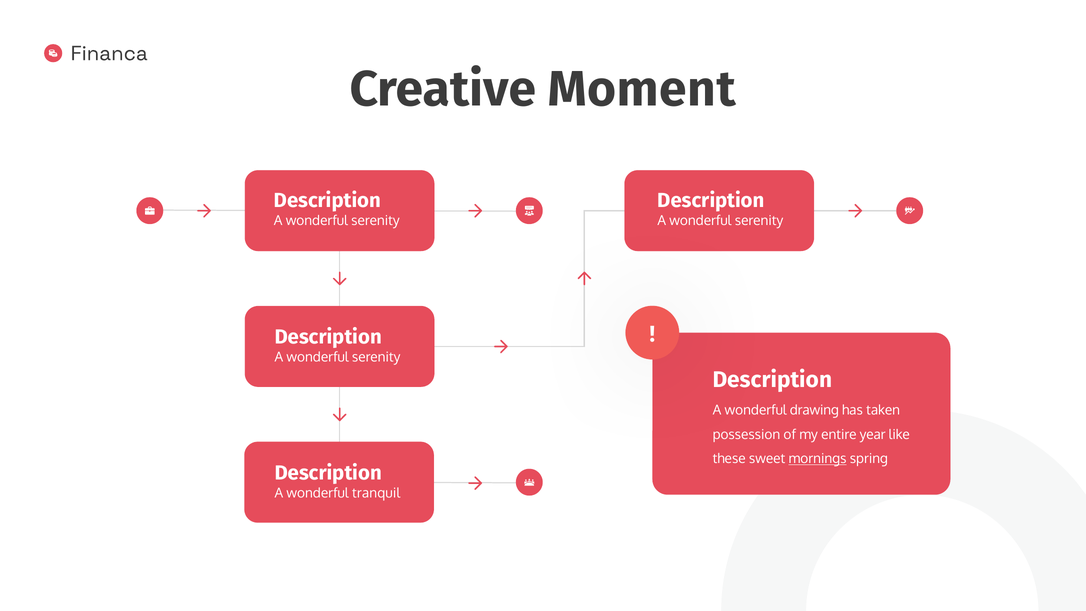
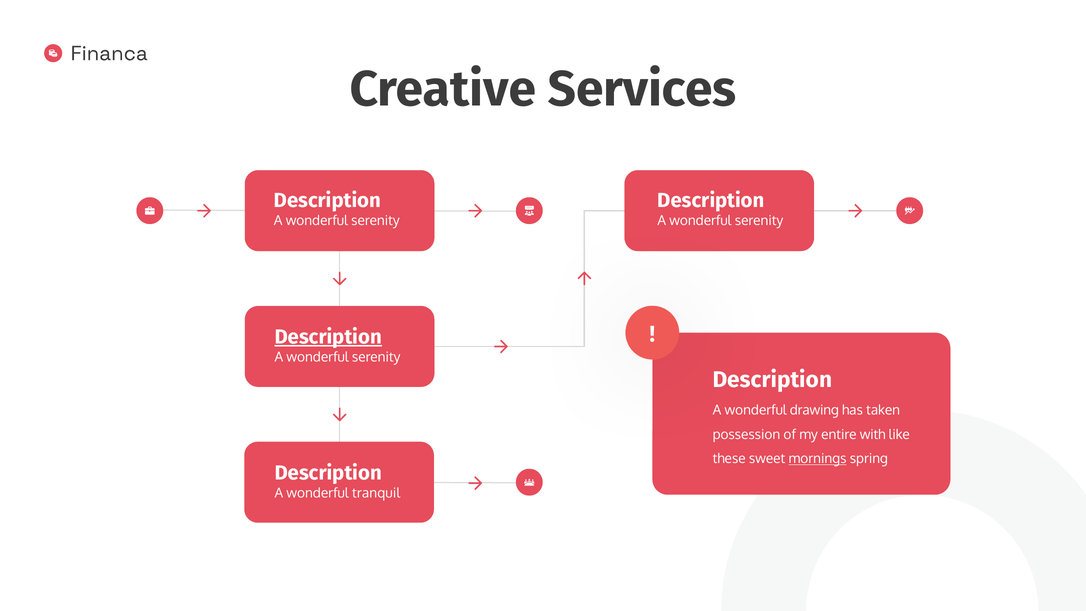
Moment: Moment -> Services
Description at (328, 337) underline: none -> present
year: year -> with
